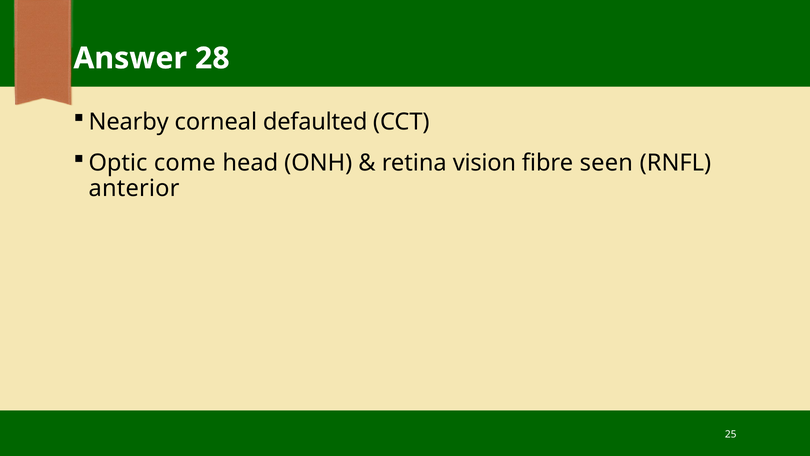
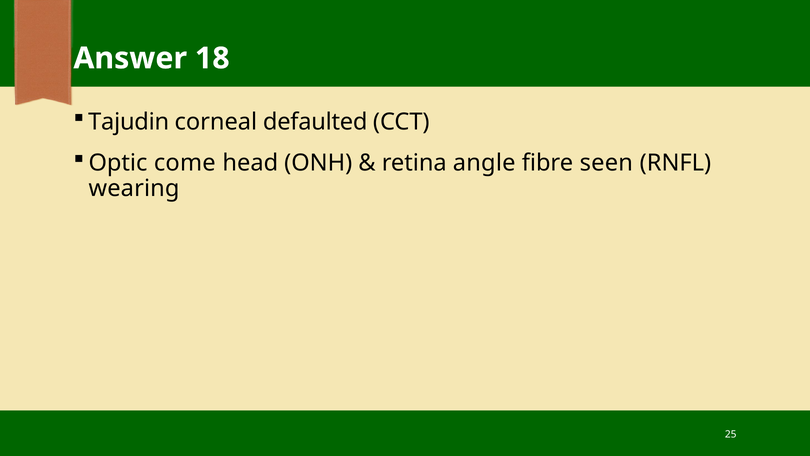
28: 28 -> 18
Nearby: Nearby -> Tajudin
vision: vision -> angle
anterior: anterior -> wearing
